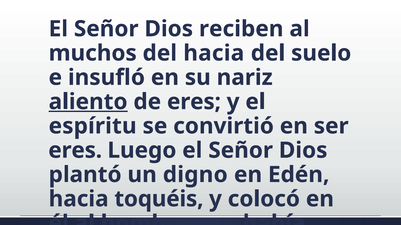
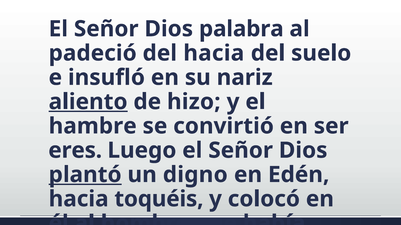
reciben: reciben -> palabra
muchos: muchos -> padeció
de eres: eres -> hizo
espíritu: espíritu -> hambre
plantó underline: none -> present
